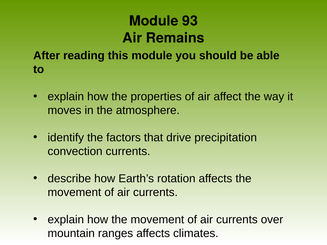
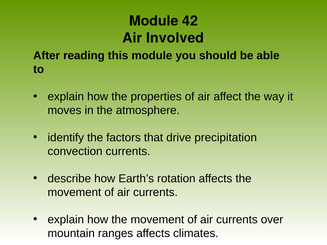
93: 93 -> 42
Remains: Remains -> Involved
